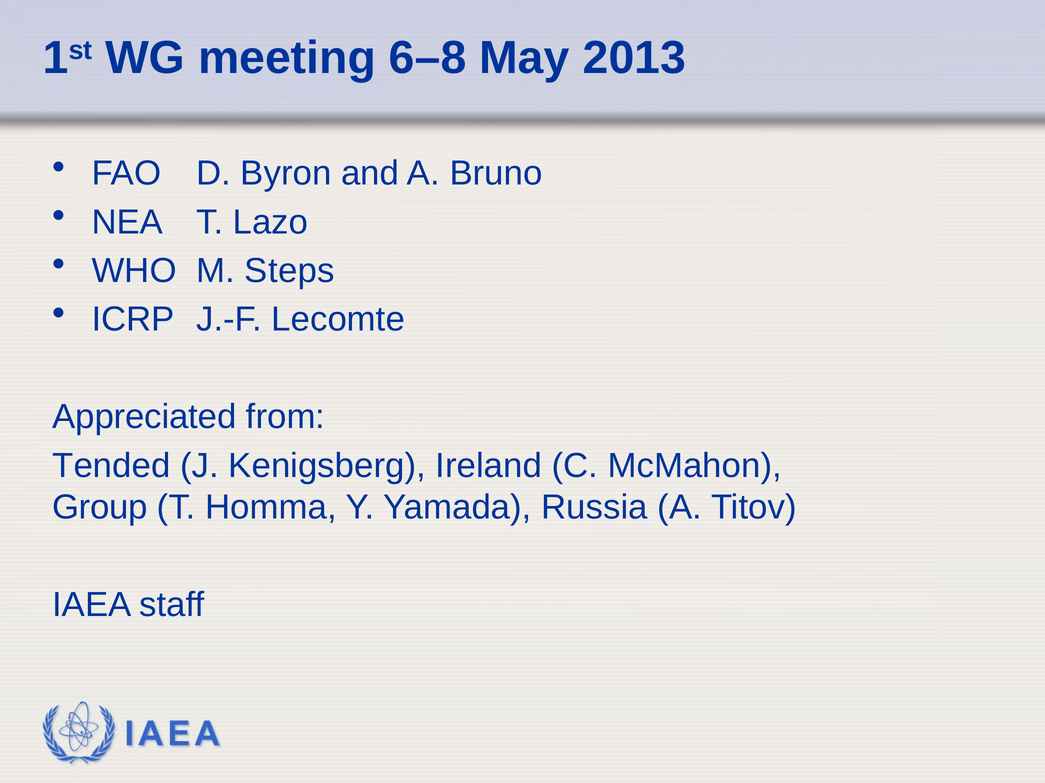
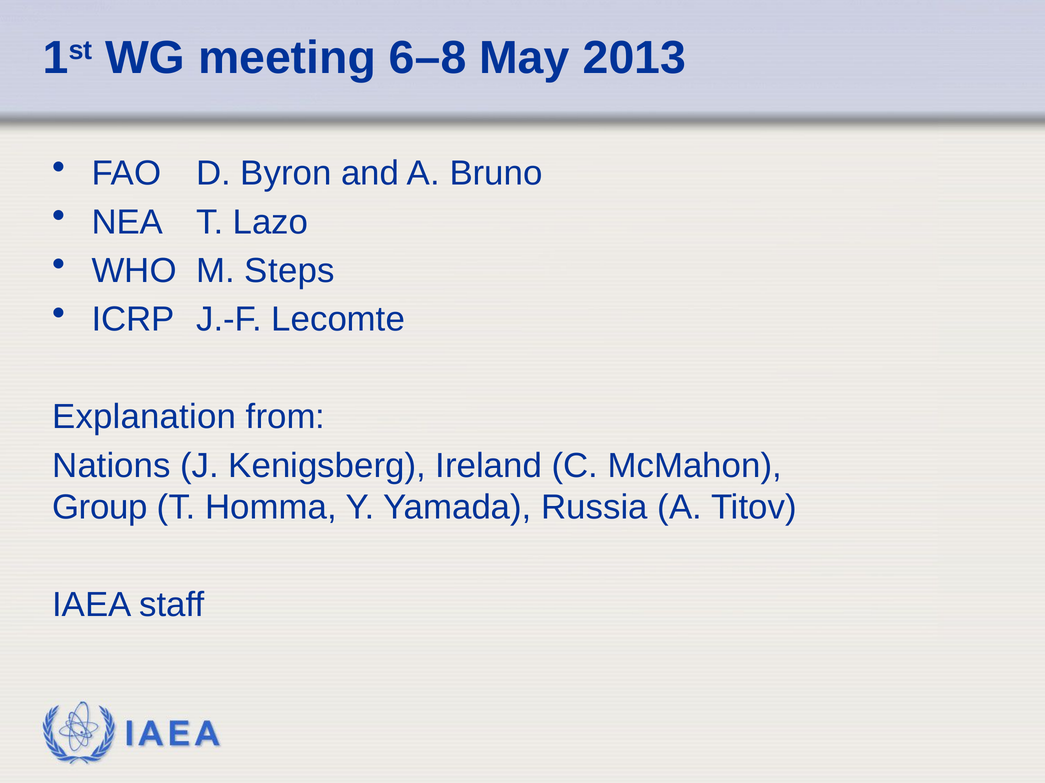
Appreciated: Appreciated -> Explanation
Tended: Tended -> Nations
